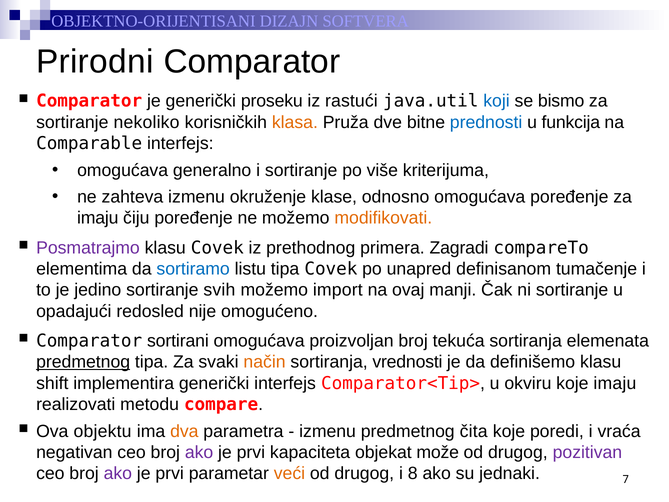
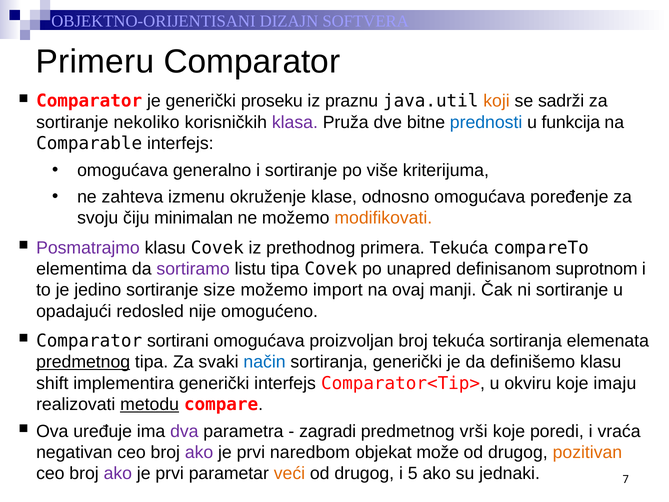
Prirodni: Prirodni -> Primeru
rastući: rastući -> praznu
koji colour: blue -> orange
bismo: bismo -> sadrži
klasa colour: orange -> purple
imaju at (98, 218): imaju -> svoju
čiju poređenje: poređenje -> minimalan
primera Zagradi: Zagradi -> Tekuća
sortiramo colour: blue -> purple
tumačenje: tumačenje -> suprotnom
svih: svih -> size
način colour: orange -> blue
sortiranja vrednosti: vrednosti -> generički
metodu underline: none -> present
objektu: objektu -> uređuje
dva colour: orange -> purple
izmenu at (328, 431): izmenu -> zagradi
čita: čita -> vrši
kapaciteta: kapaciteta -> naredbom
pozitivan colour: purple -> orange
8: 8 -> 5
